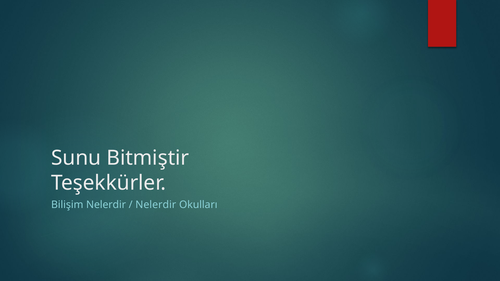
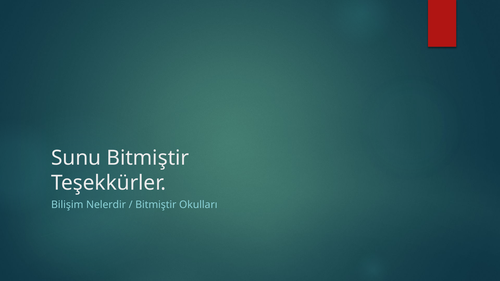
Nelerdir at (156, 205): Nelerdir -> Bitmiştir
